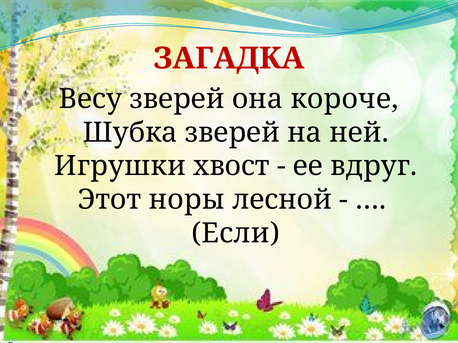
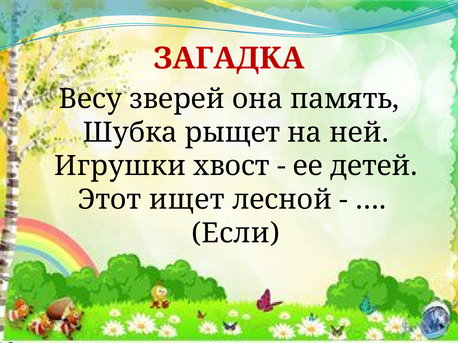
короче: короче -> память
Шубка зверей: зверей -> рыщет
вдруг: вдруг -> детей
норы: норы -> ищет
